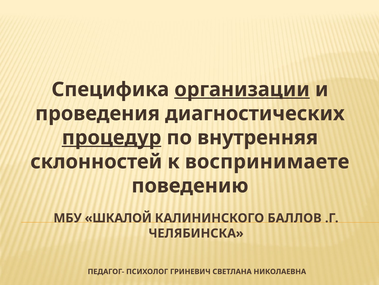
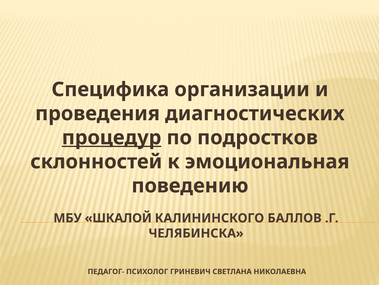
организации underline: present -> none
внутренняя: внутренняя -> подростков
воспринимаете: воспринимаете -> эмоциональная
